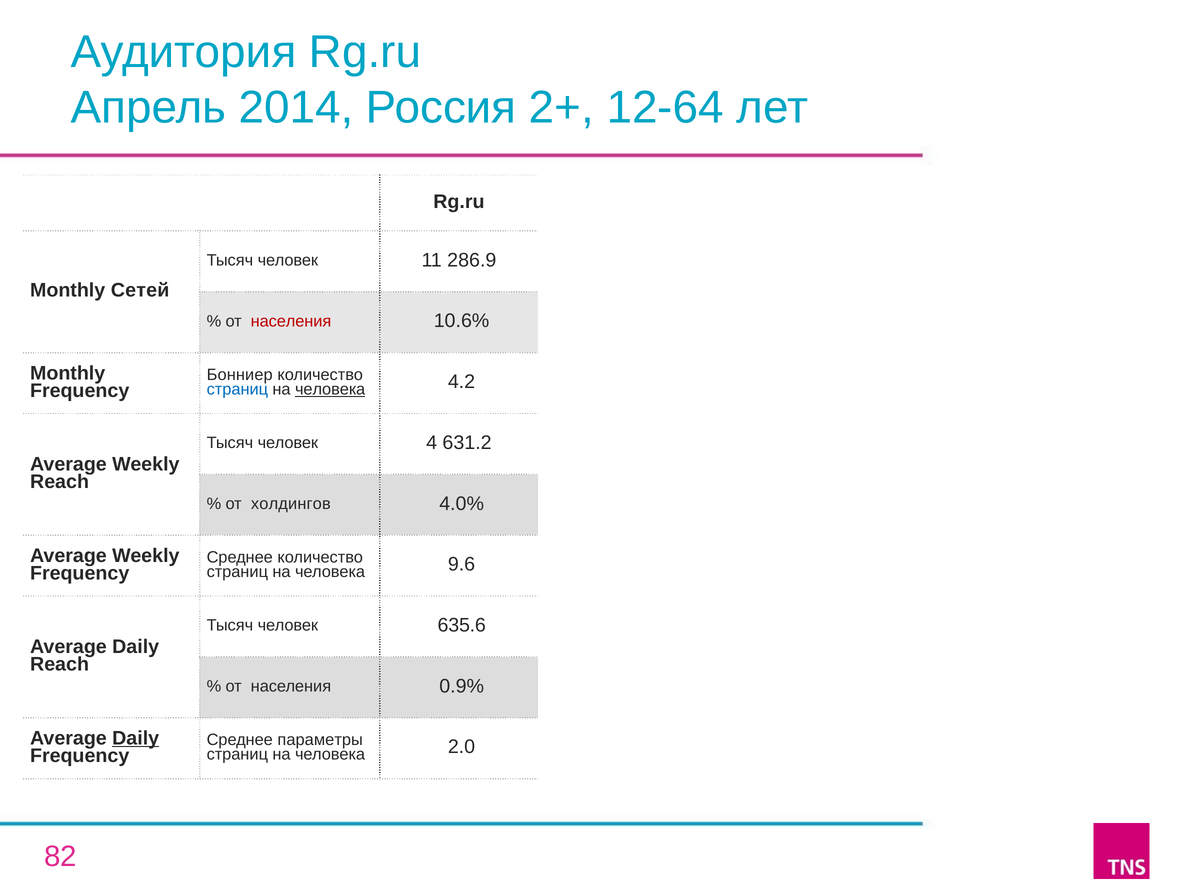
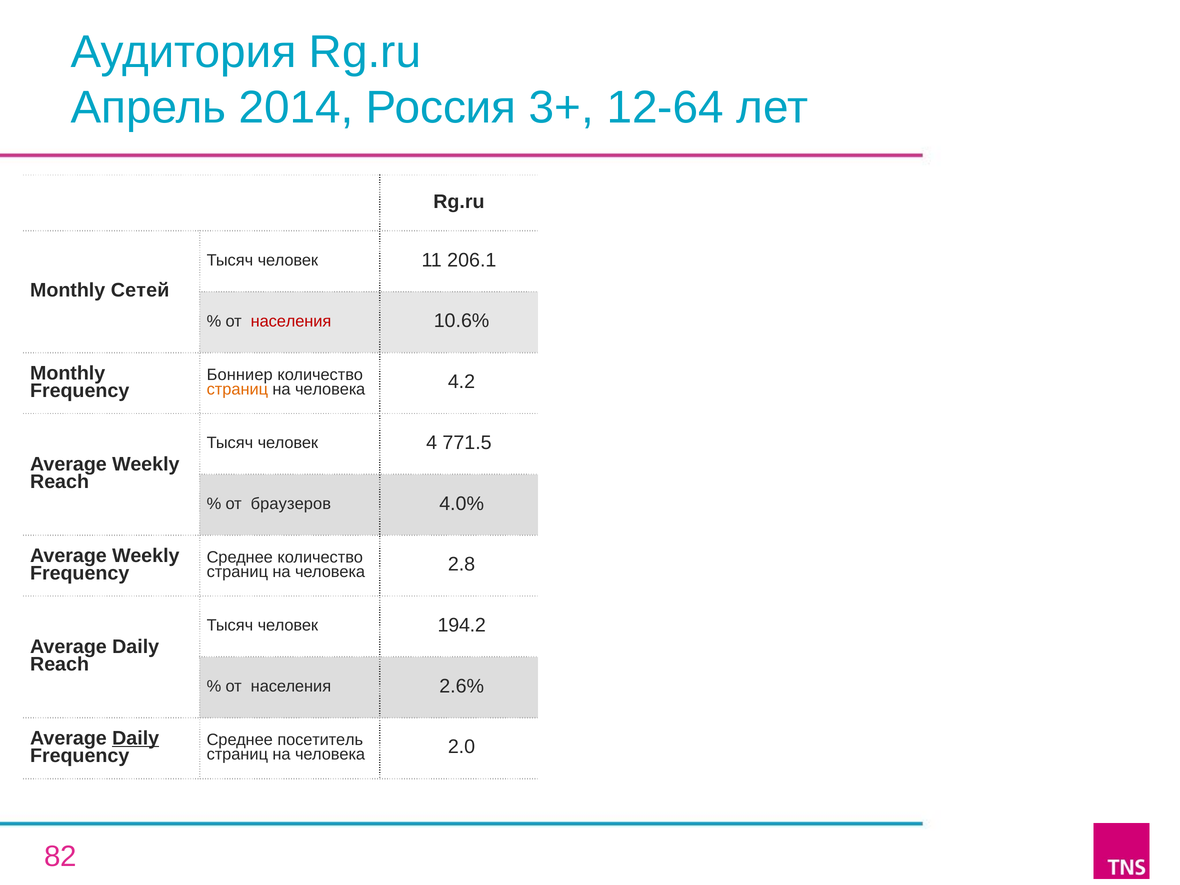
2+: 2+ -> 3+
286.9: 286.9 -> 206.1
страниц at (237, 389) colour: blue -> orange
человека at (330, 389) underline: present -> none
631.2: 631.2 -> 771.5
холдингов: холдингов -> браузеров
9.6: 9.6 -> 2.8
635.6: 635.6 -> 194.2
0.9%: 0.9% -> 2.6%
параметры: параметры -> посетитель
